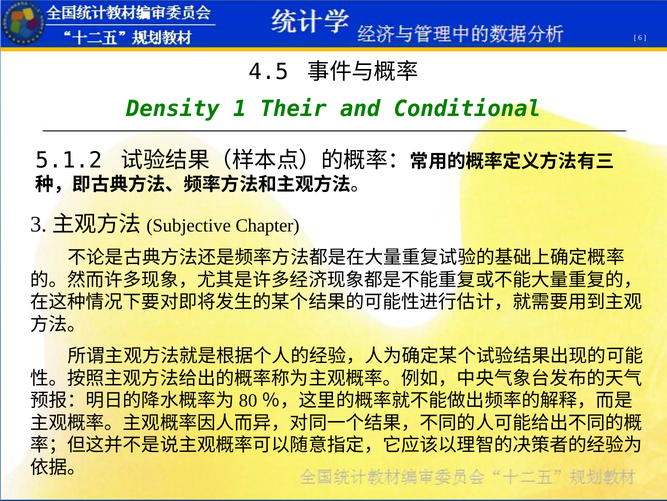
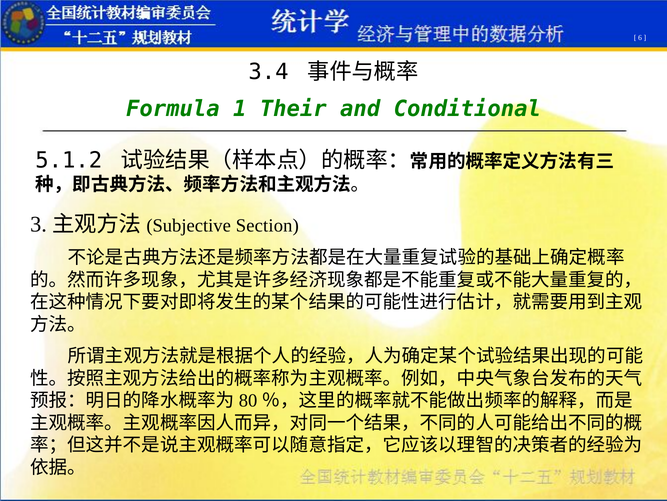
4.5: 4.5 -> 3.4
Density: Density -> Formula
Chapter: Chapter -> Section
